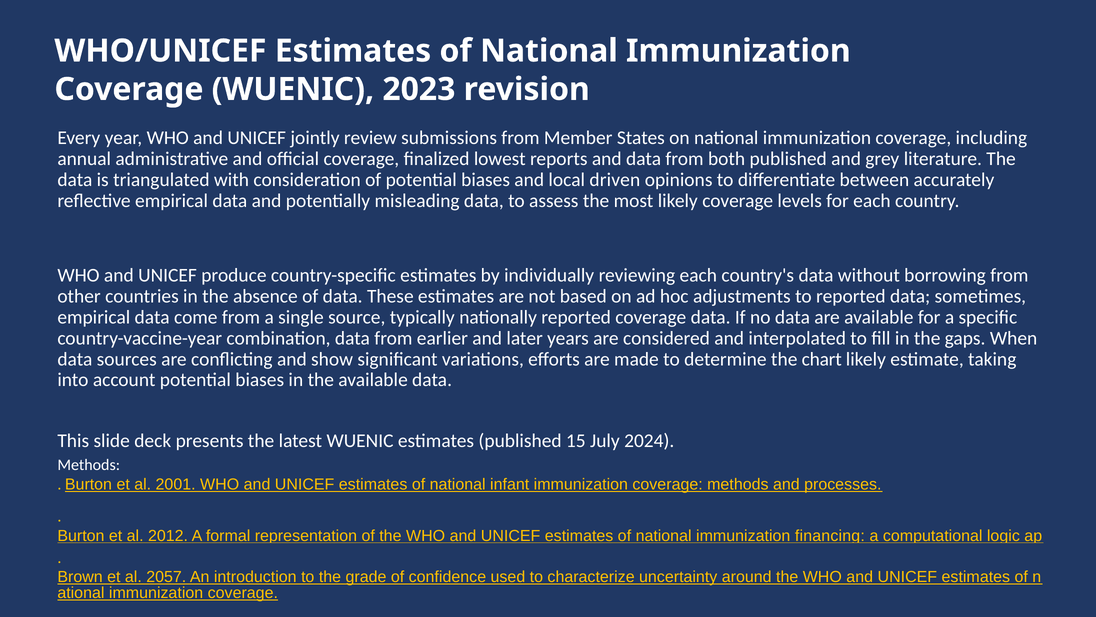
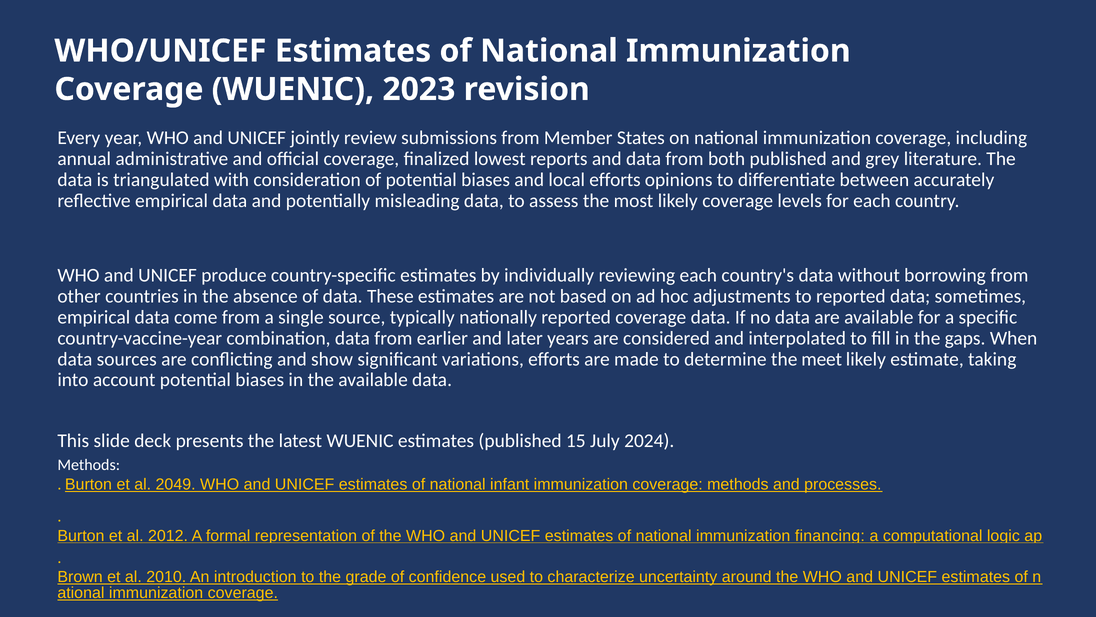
local driven: driven -> efforts
chart: chart -> meet
2001: 2001 -> 2049
2057: 2057 -> 2010
